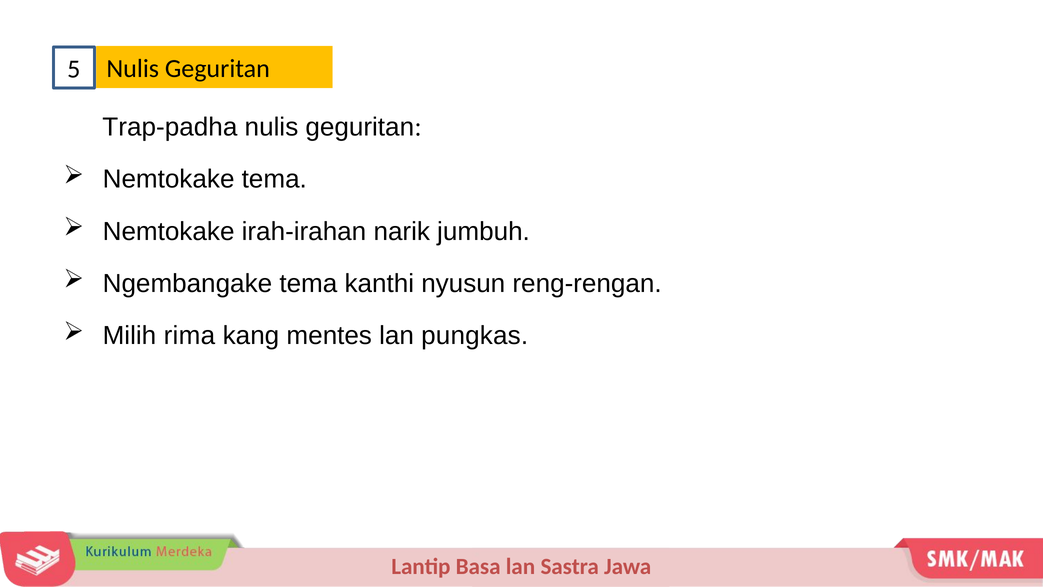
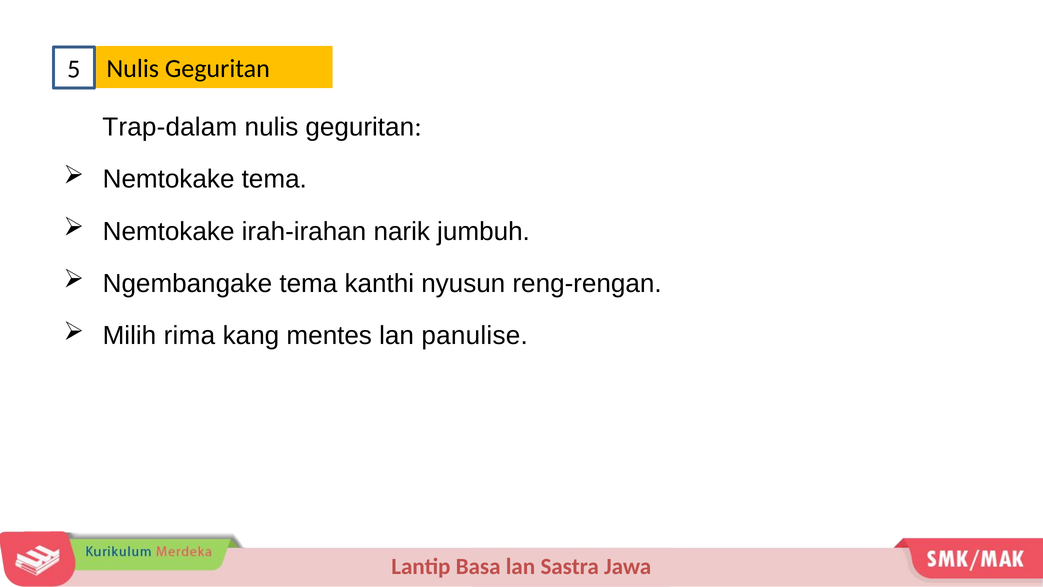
Trap-padha: Trap-padha -> Trap-dalam
pungkas: pungkas -> panulise
